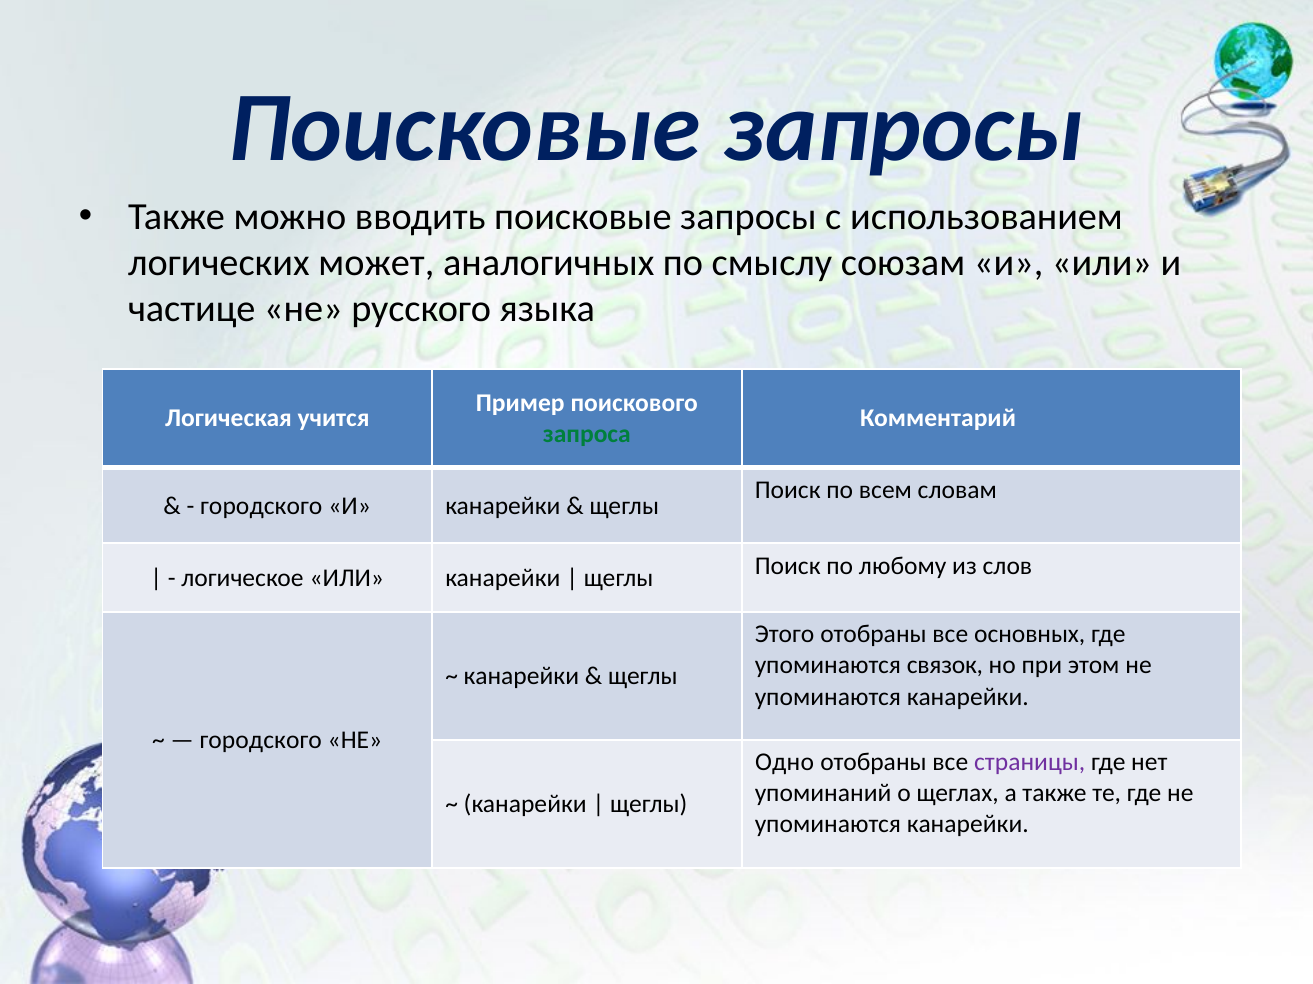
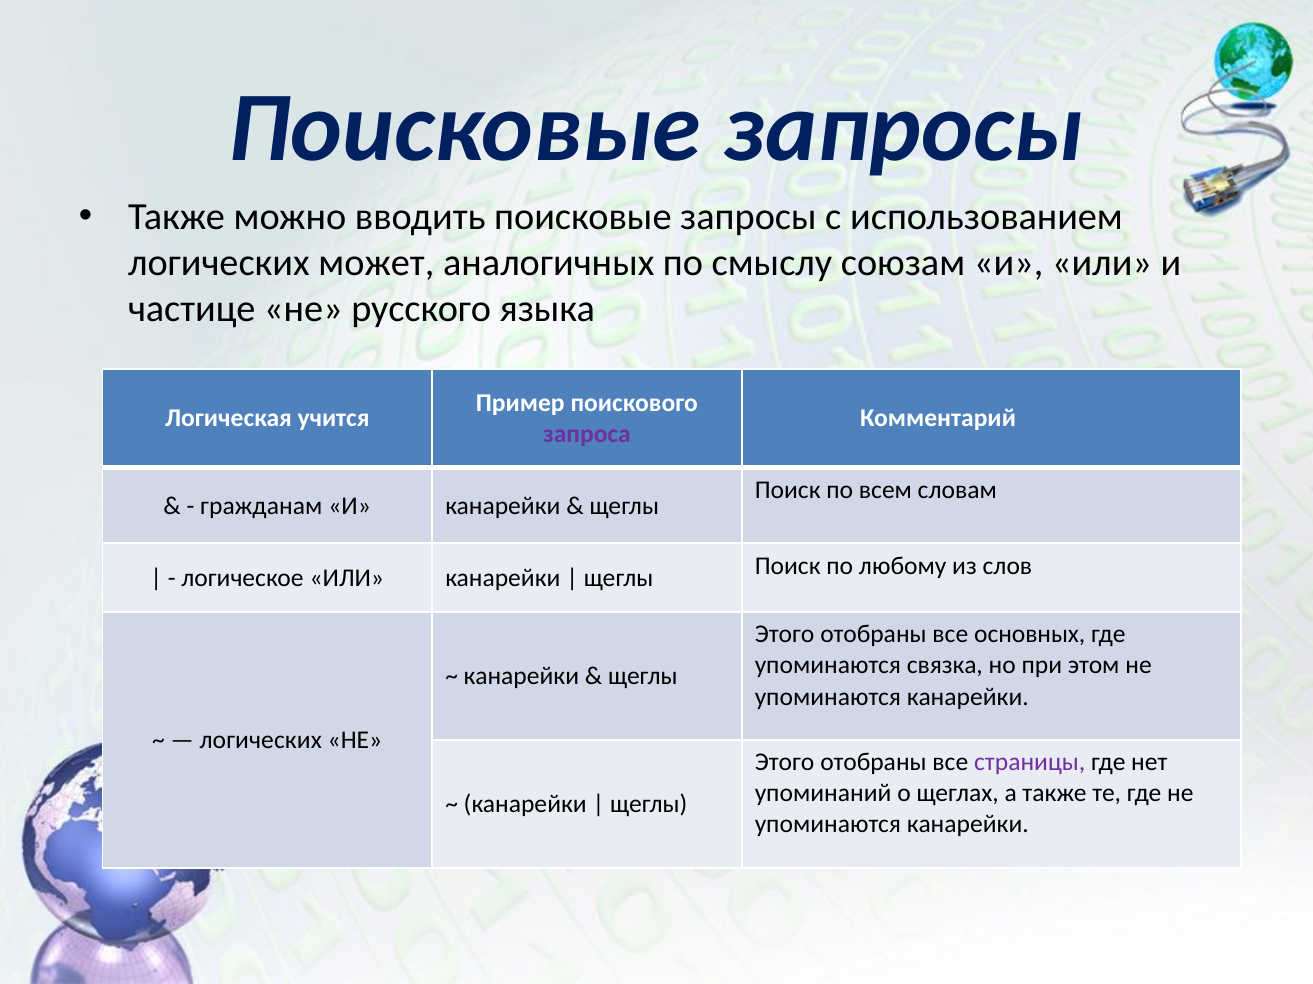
запроса colour: green -> purple
городского at (261, 506): городского -> гражданам
связок: связок -> связка
городского at (261, 741): городского -> логических
Одно at (785, 763): Одно -> Этого
